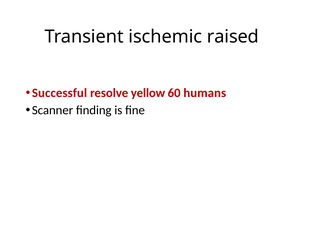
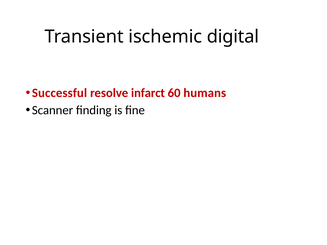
raised: raised -> digital
yellow: yellow -> infarct
